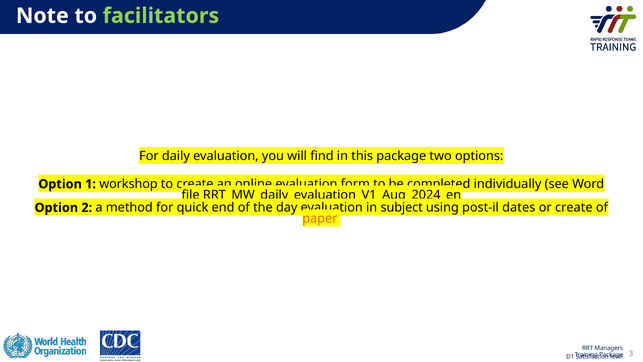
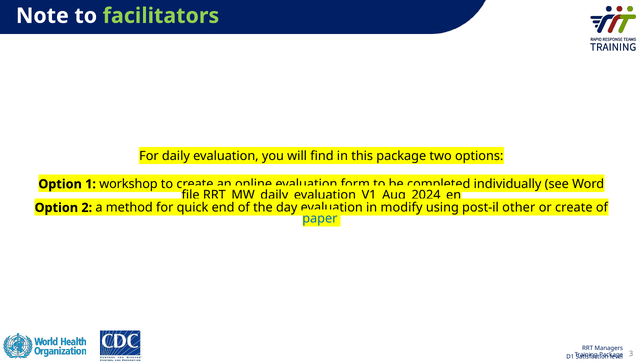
subject: subject -> modify
dates: dates -> other
paper colour: orange -> blue
